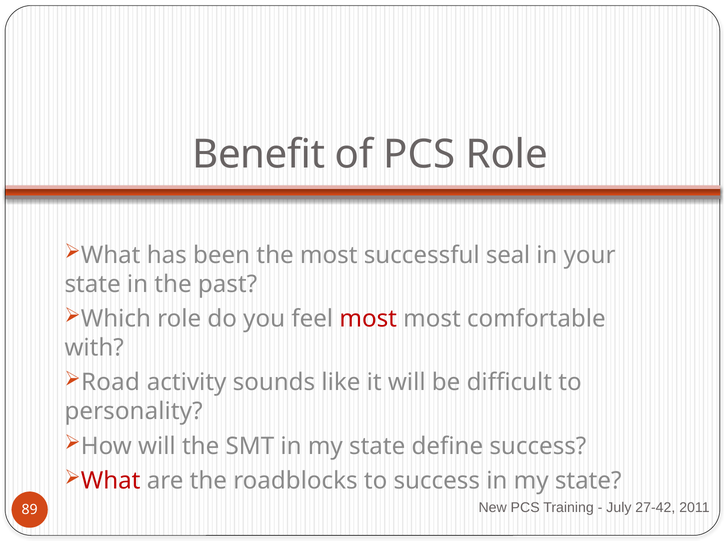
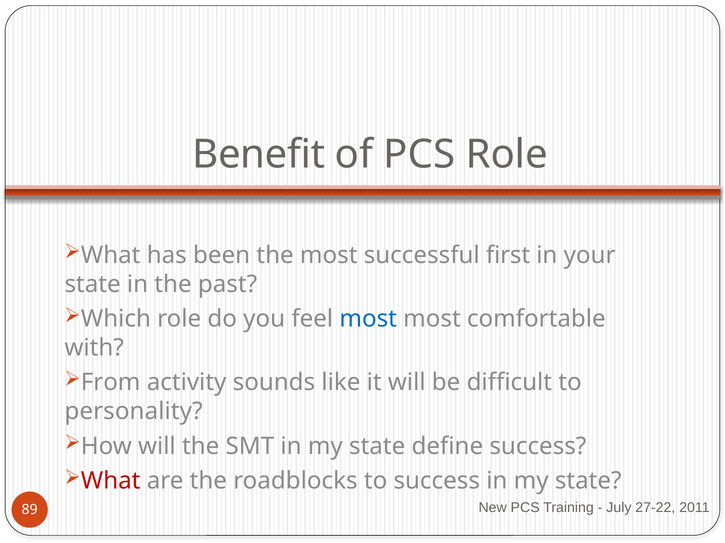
seal: seal -> first
most at (368, 319) colour: red -> blue
Road: Road -> From
27-42: 27-42 -> 27-22
